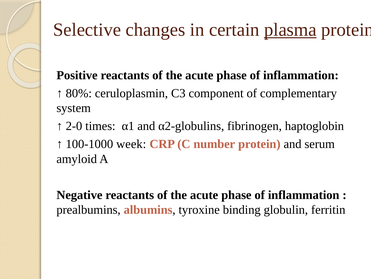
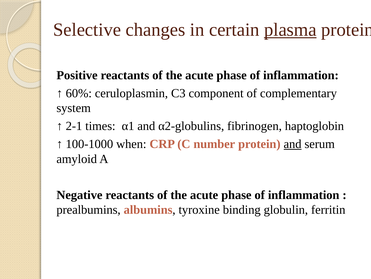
80%: 80% -> 60%
2-0: 2-0 -> 2-1
week: week -> when
and at (293, 144) underline: none -> present
